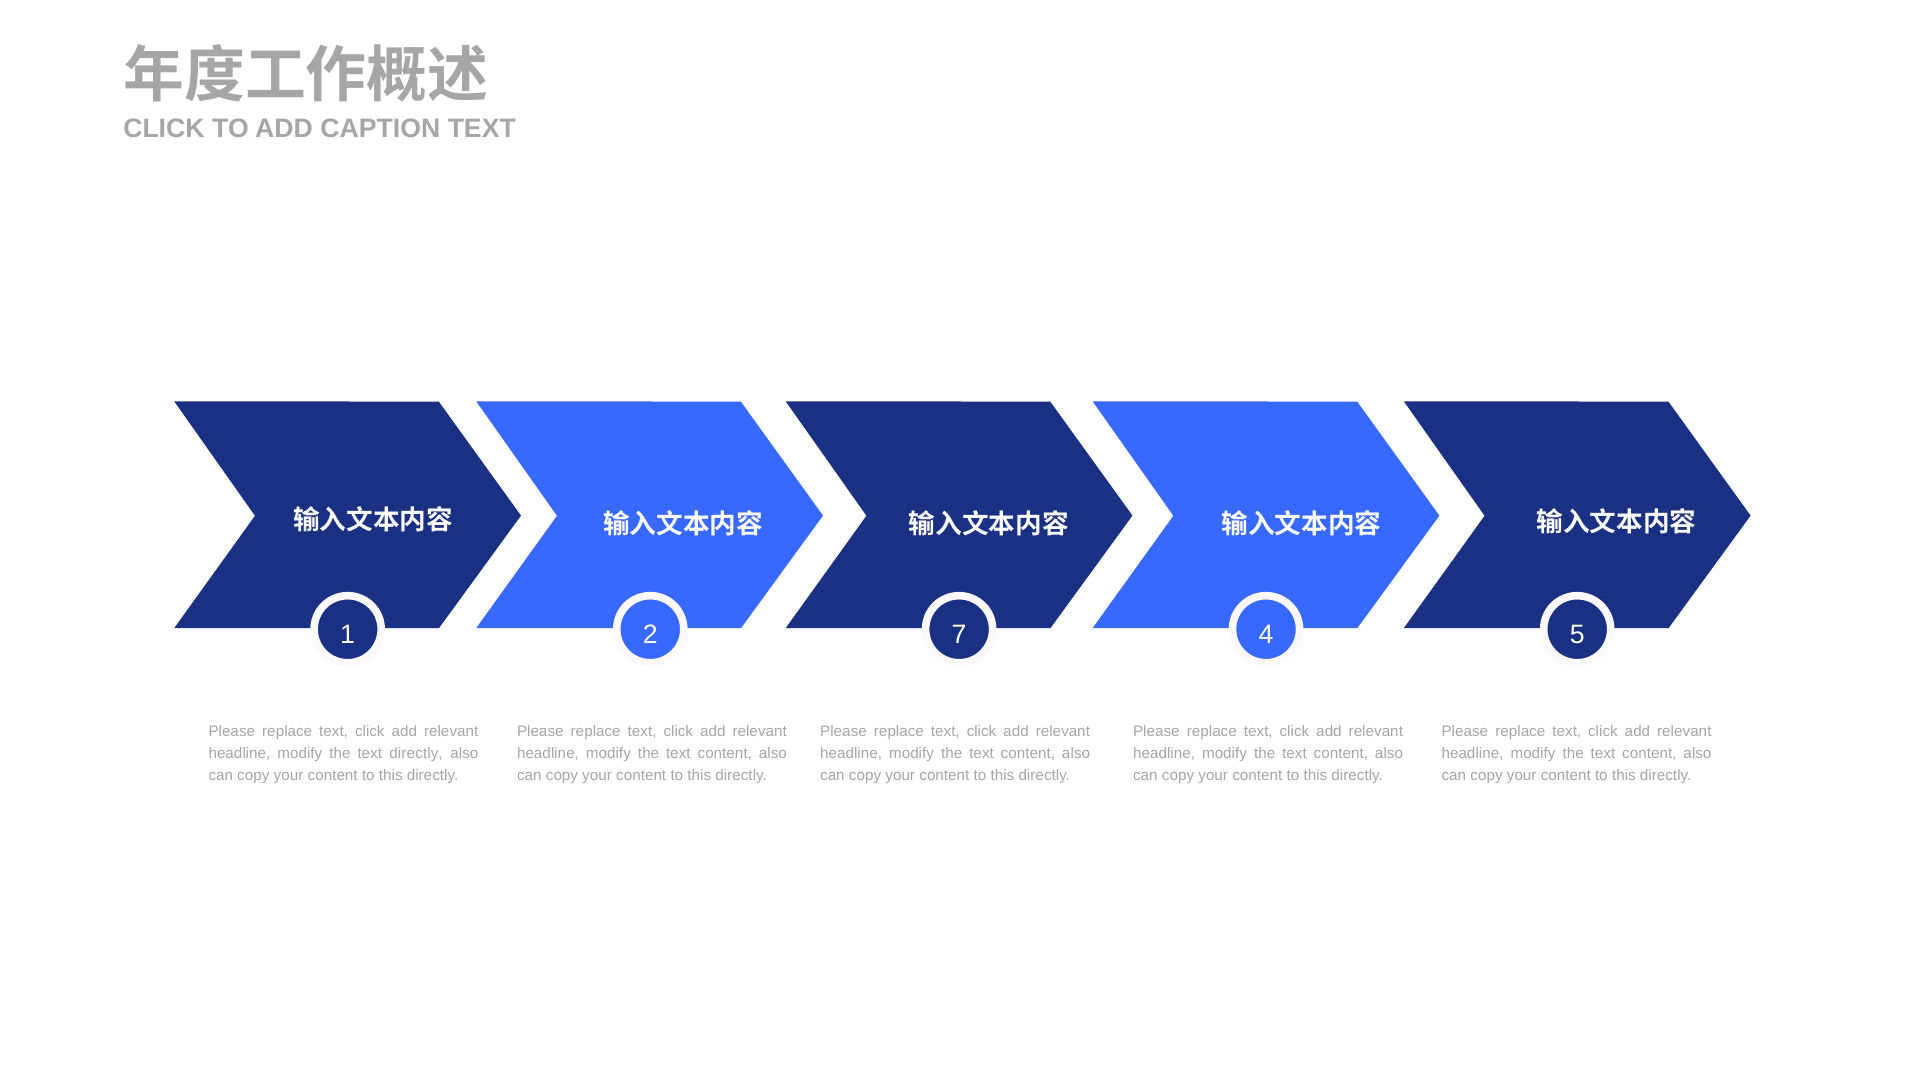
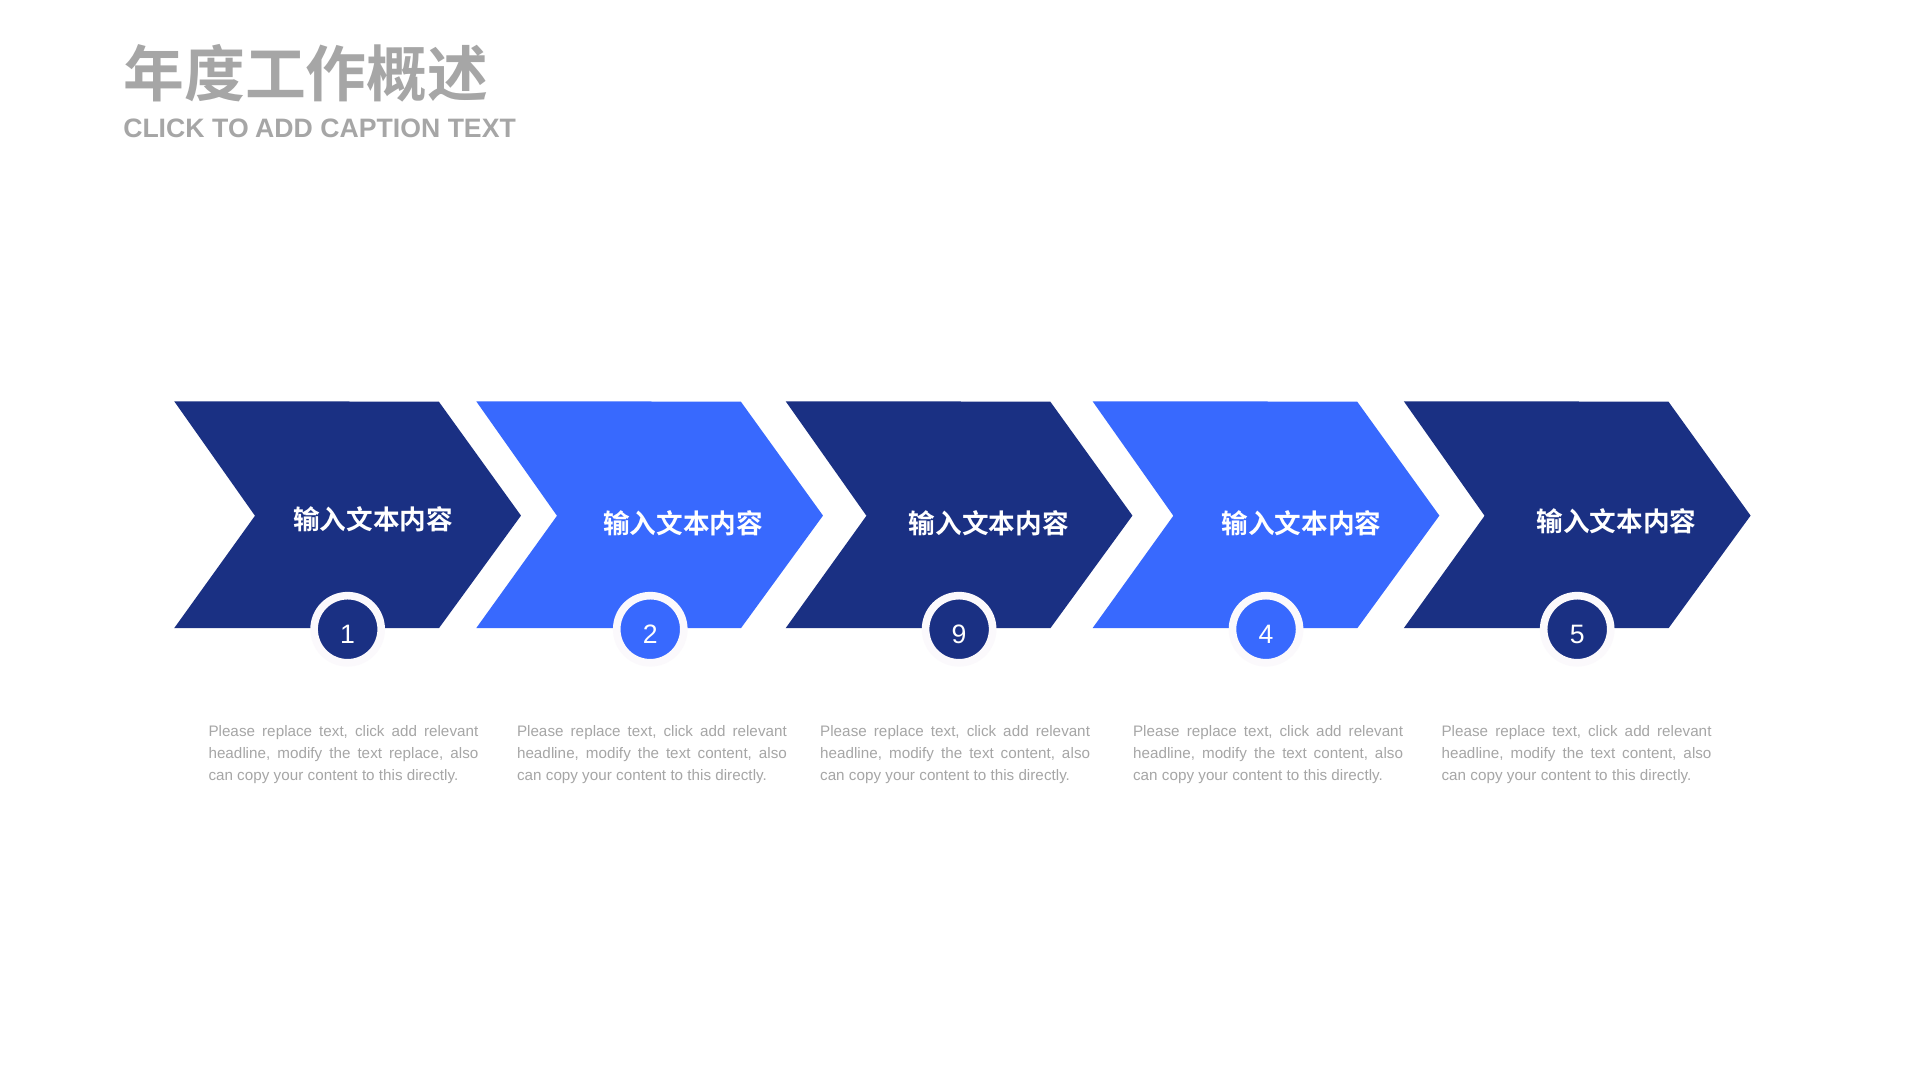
7: 7 -> 9
text directly: directly -> replace
